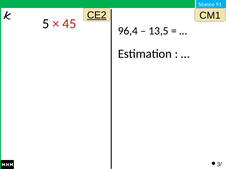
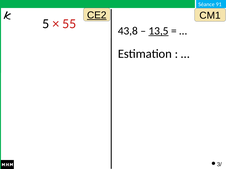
45: 45 -> 55
96,4: 96,4 -> 43,8
13,5 underline: none -> present
